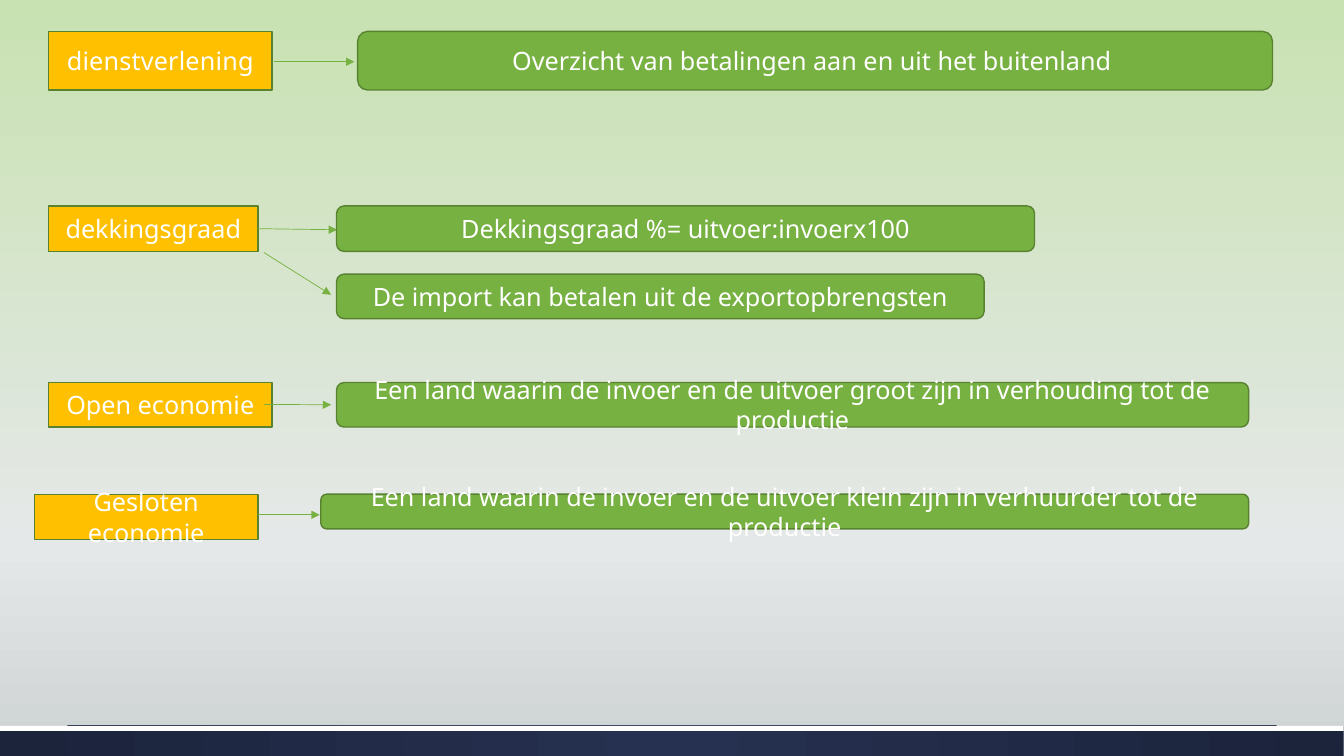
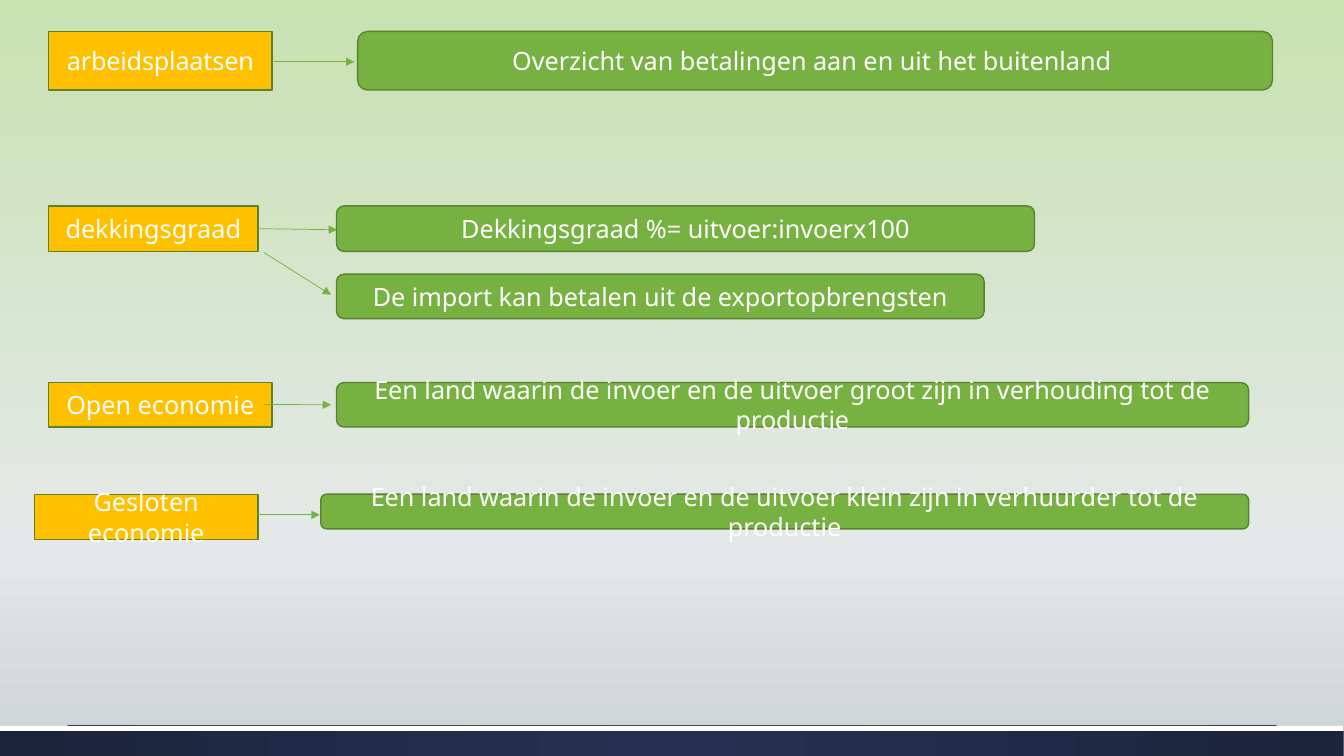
dienstverlening: dienstverlening -> arbeidsplaatsen
